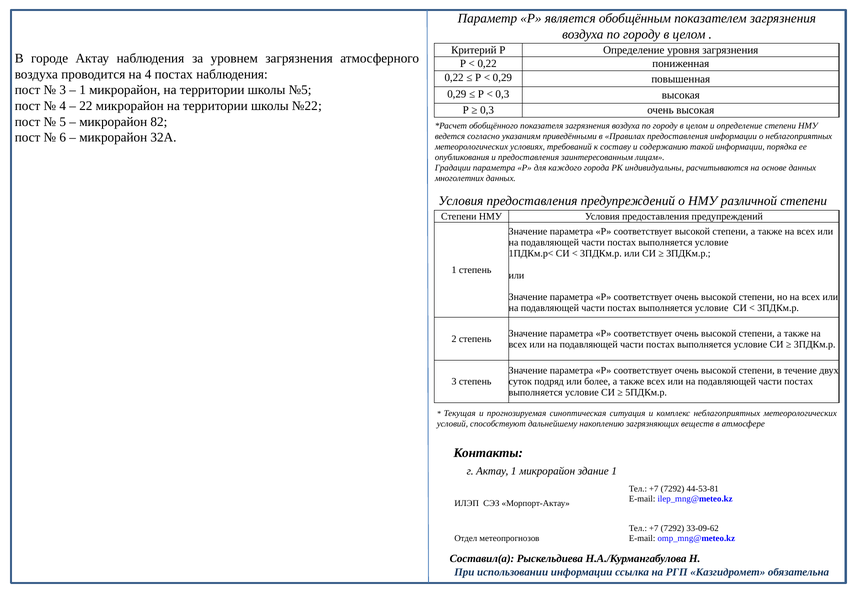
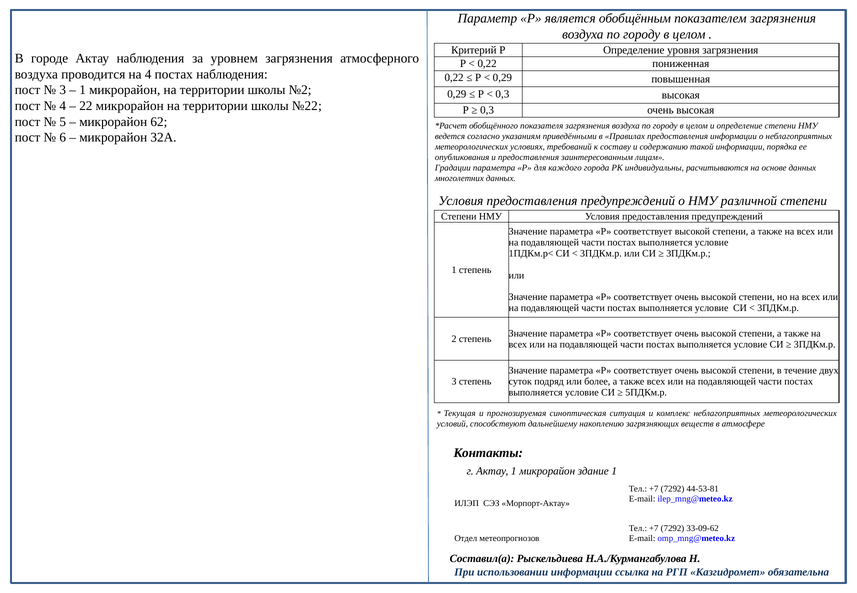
№5: №5 -> №2
82: 82 -> 62
